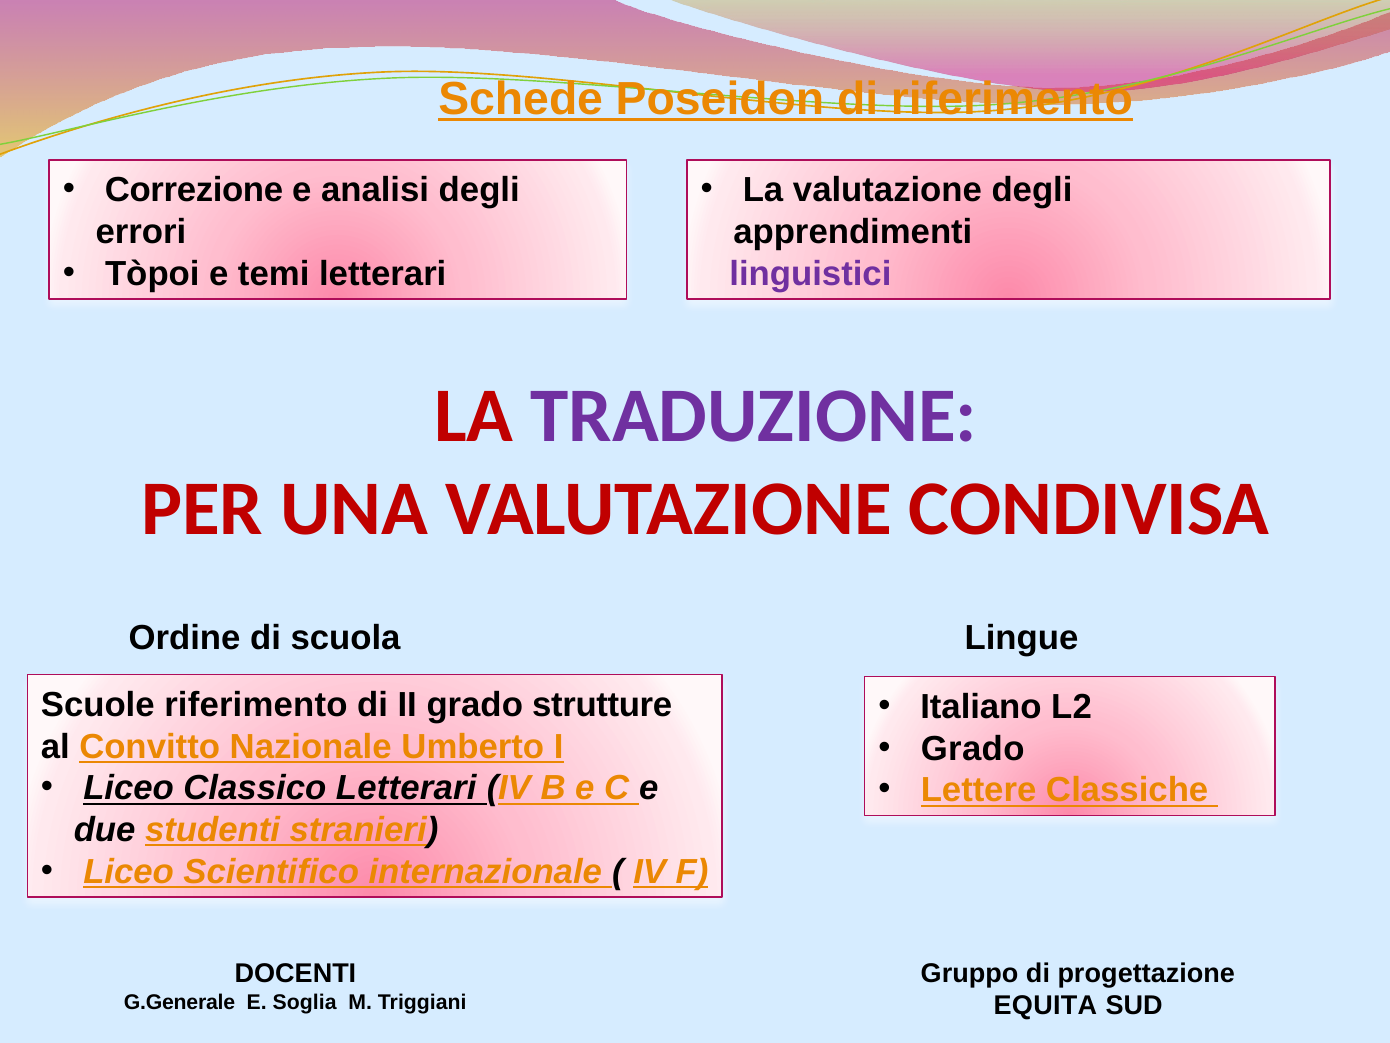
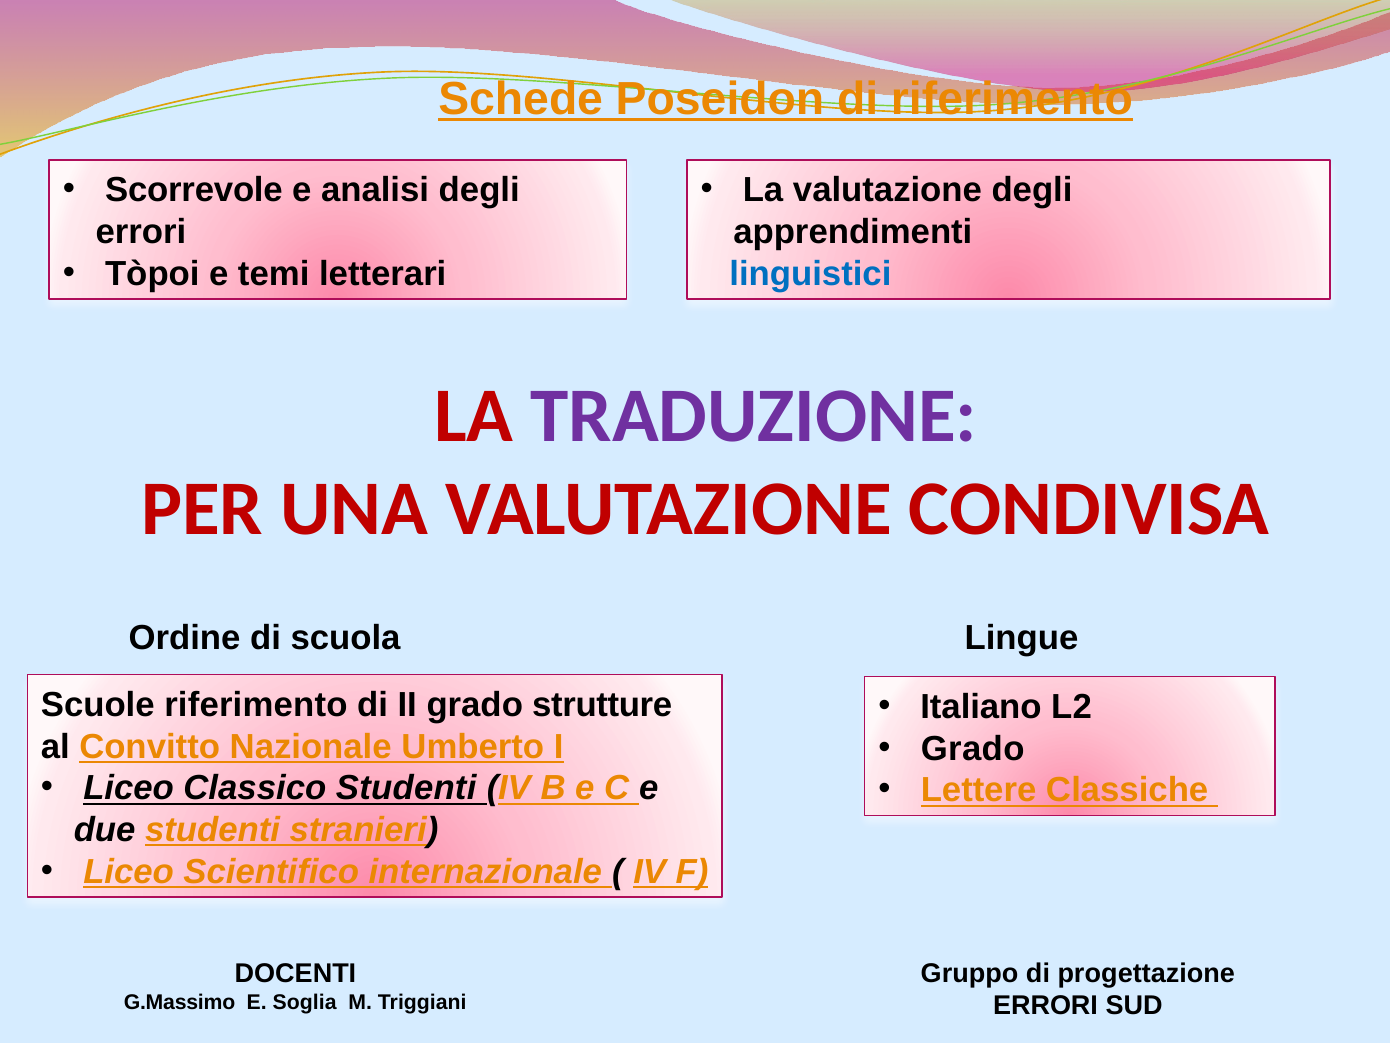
Correzione: Correzione -> Scorrevole
linguistici colour: purple -> blue
Classico Letterari: Letterari -> Studenti
G.Generale: G.Generale -> G.Massimo
EQUITA at (1045, 1006): EQUITA -> ERRORI
